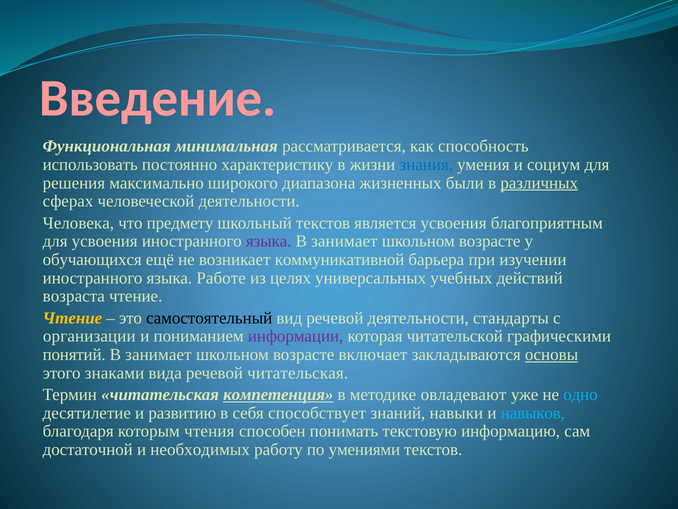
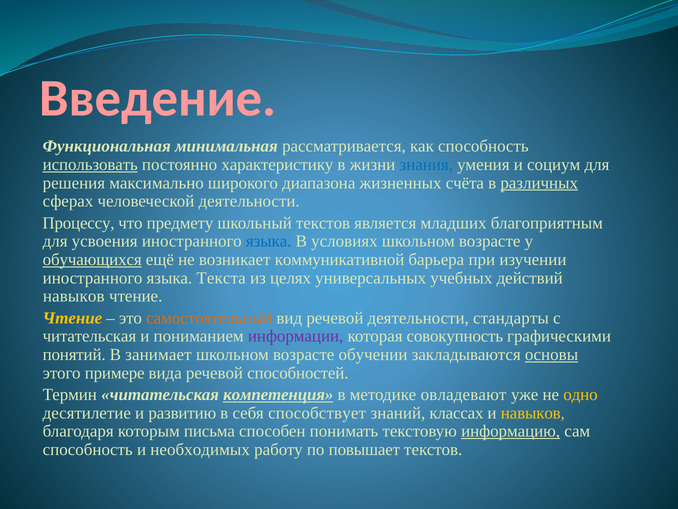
использовать underline: none -> present
были: были -> счёта
Человека: Человека -> Процессу
является усвоения: усвоения -> младших
языка at (269, 241) colour: purple -> blue
занимает at (344, 241): занимает -> условиях
обучающихся underline: none -> present
Работе: Работе -> Текста
возраста at (74, 296): возраста -> навыков
самостоятельный colour: black -> orange
организации at (89, 336): организации -> читательская
читательской: читательской -> совокупность
включает: включает -> обучении
знаками: знаками -> примере
речевой читательская: читательская -> способностей
одно colour: light blue -> yellow
навыки: навыки -> классах
навыков at (533, 413) colour: light blue -> yellow
чтения: чтения -> письма
информацию underline: none -> present
достаточной at (88, 449): достаточной -> способность
умениями: умениями -> повышает
